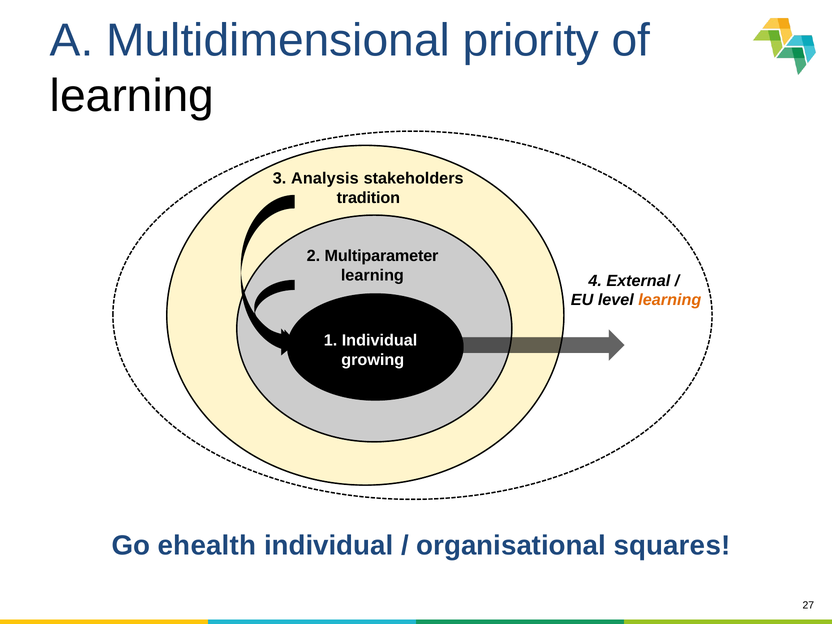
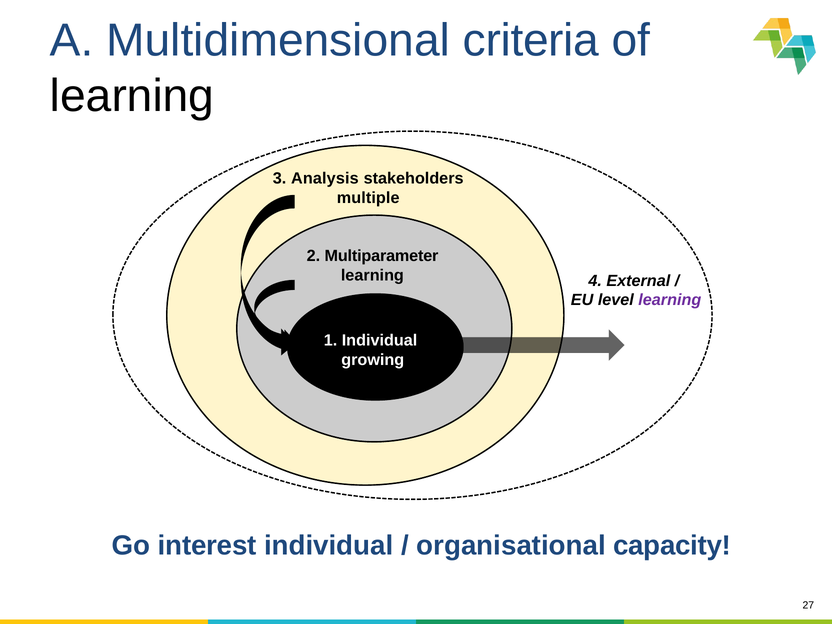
priority: priority -> criteria
tradition: tradition -> multiple
learning at (670, 300) colour: orange -> purple
ehealth: ehealth -> interest
squares: squares -> capacity
